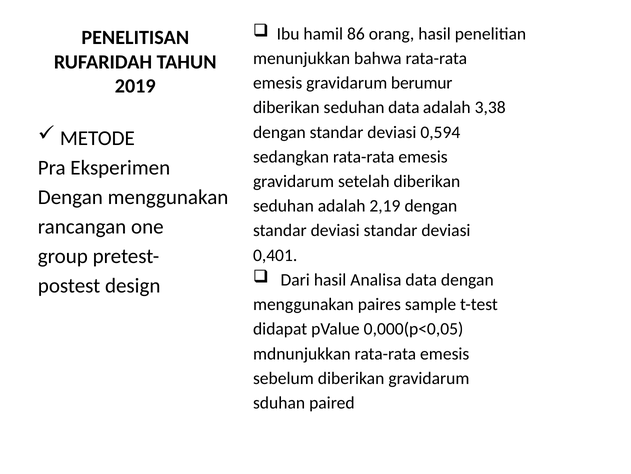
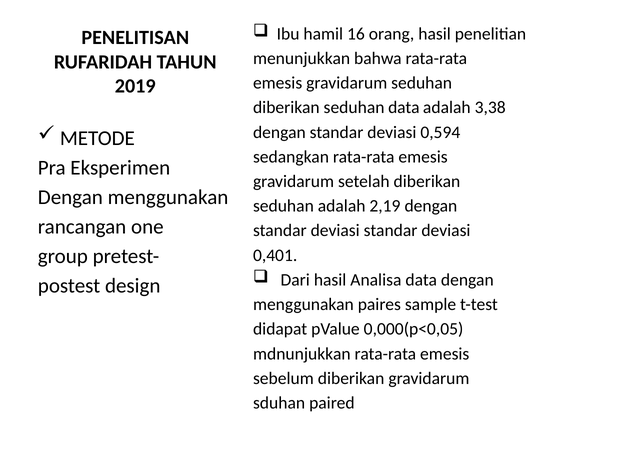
86: 86 -> 16
gravidarum berumur: berumur -> seduhan
